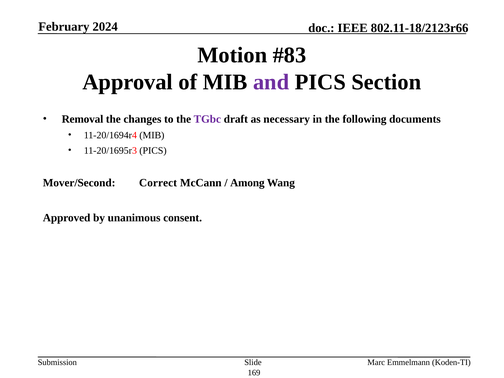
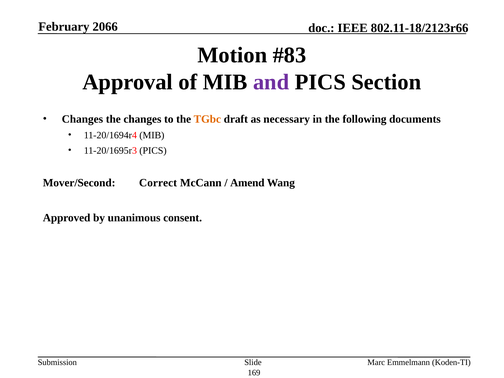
2024: 2024 -> 2066
Removal at (82, 119): Removal -> Changes
TGbc colour: purple -> orange
Among: Among -> Amend
